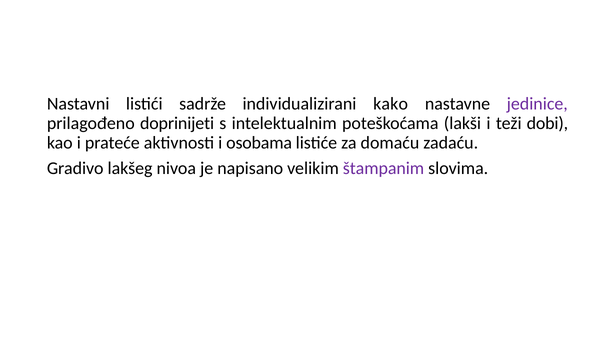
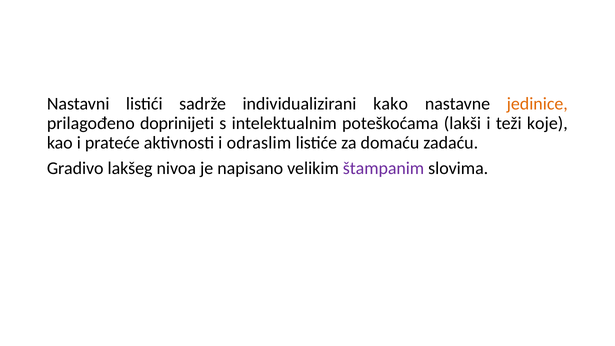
jedinice colour: purple -> orange
dobi: dobi -> koje
osobama: osobama -> odraslim
